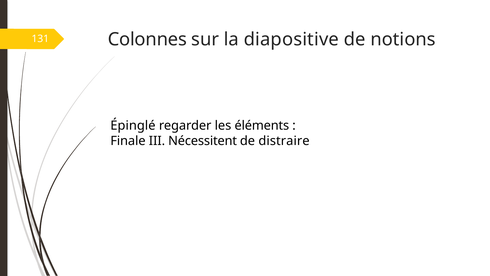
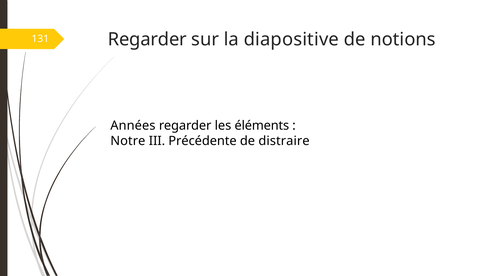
Colonnes at (147, 39): Colonnes -> Regarder
Épinglé: Épinglé -> Années
Finale: Finale -> Notre
Nécessitent: Nécessitent -> Précédente
